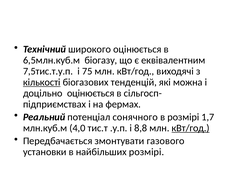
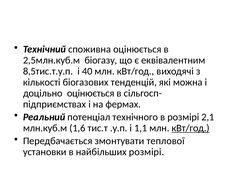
широкого: широкого -> споживна
6,5млн.куб.м: 6,5млн.куб.м -> 2,5млн.куб.м
7,5тис.т.у.п: 7,5тис.т.у.п -> 8,5тис.т.у.п
75: 75 -> 40
кількості underline: present -> none
сонячного: сонячного -> технічного
1,7: 1,7 -> 2,1
4,0: 4,0 -> 1,6
8,8: 8,8 -> 1,1
газового: газового -> теплової
